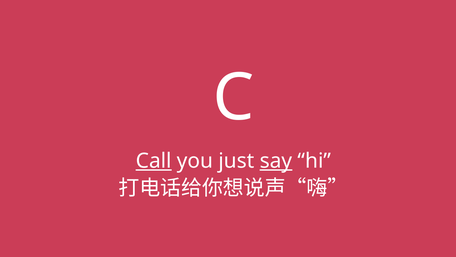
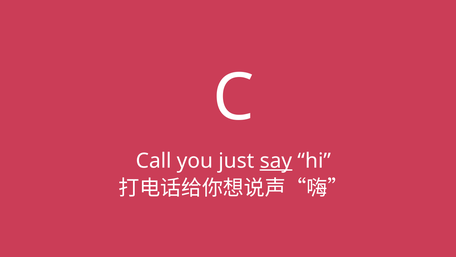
Call underline: present -> none
